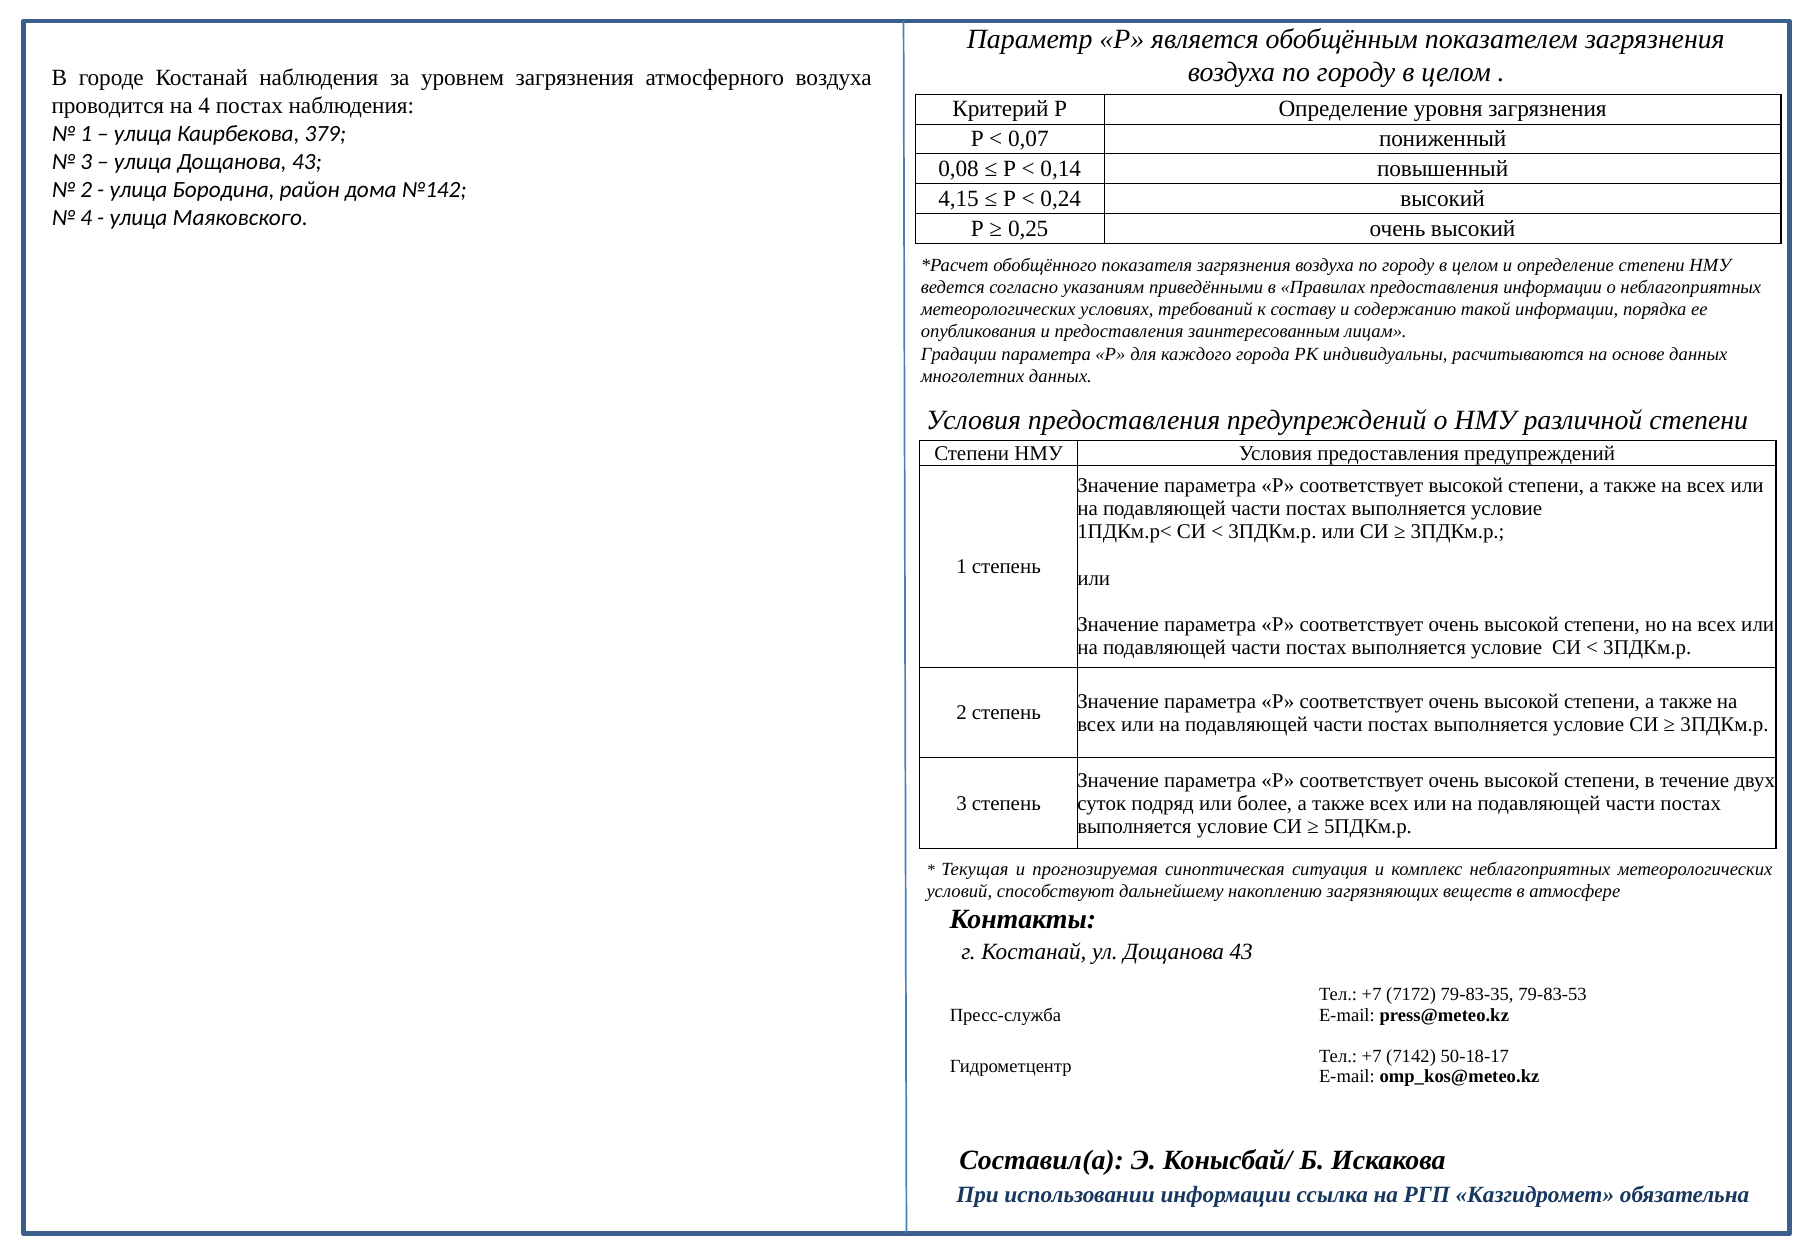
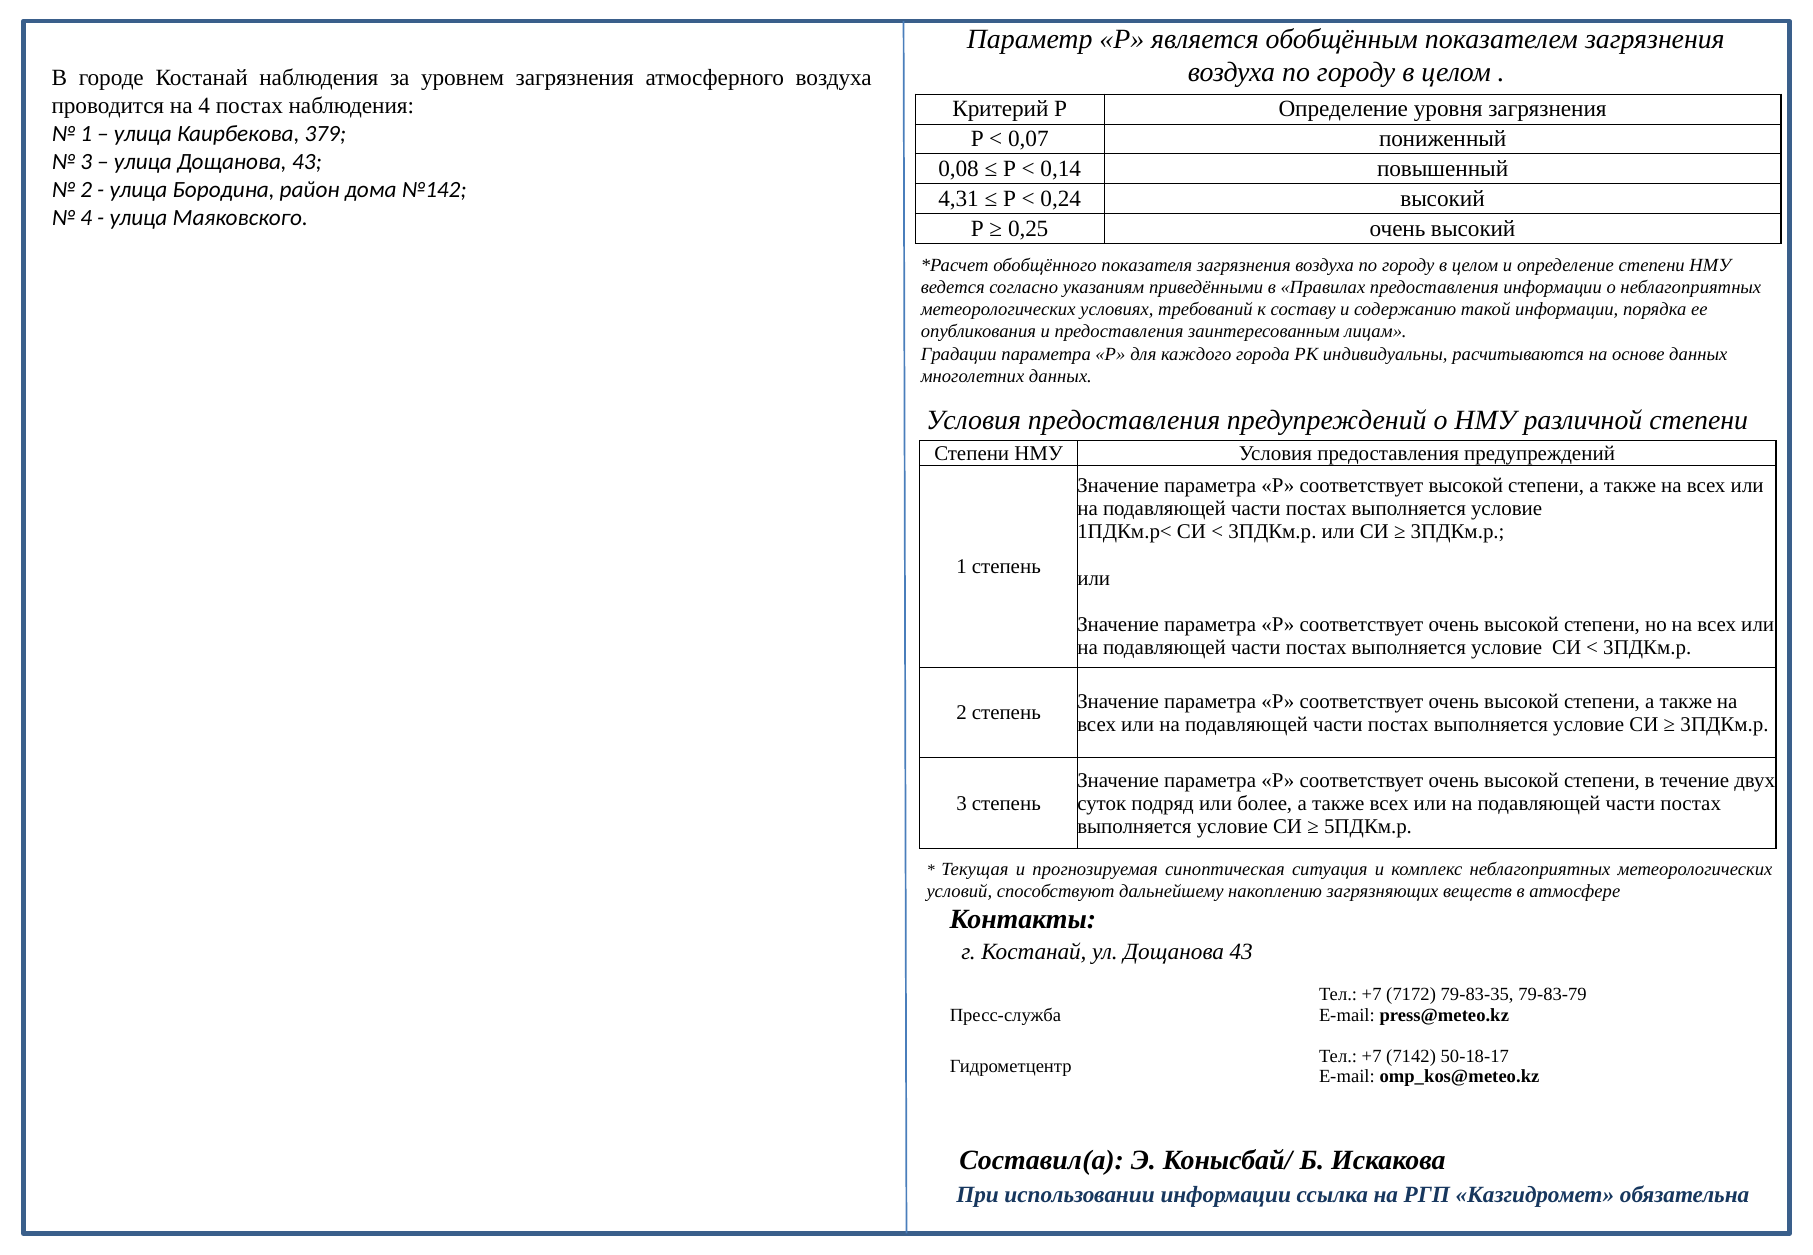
4,15: 4,15 -> 4,31
79-83-53: 79-83-53 -> 79-83-79
